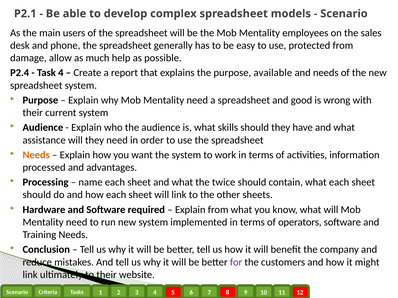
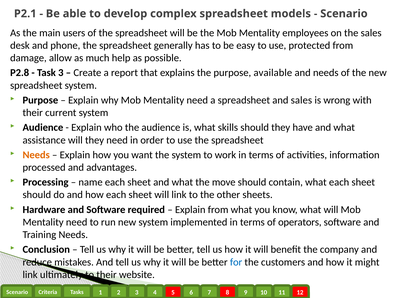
P2.4: P2.4 -> P2.8
Task 4: 4 -> 3
and good: good -> sales
twice: twice -> move
for colour: purple -> blue
